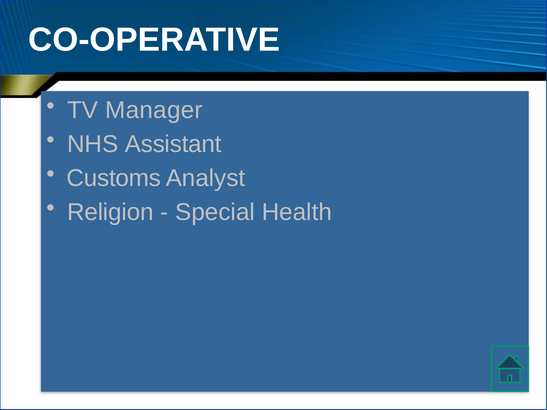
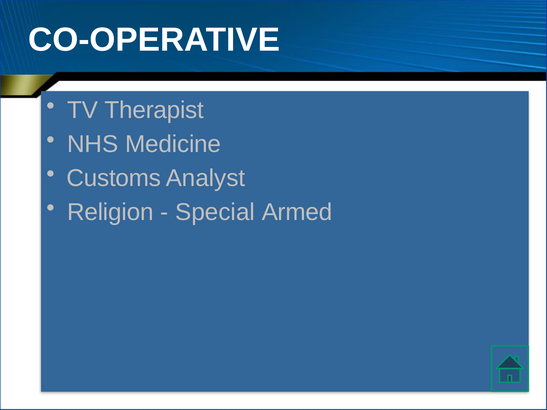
Manager: Manager -> Therapist
Assistant: Assistant -> Medicine
Health: Health -> Armed
